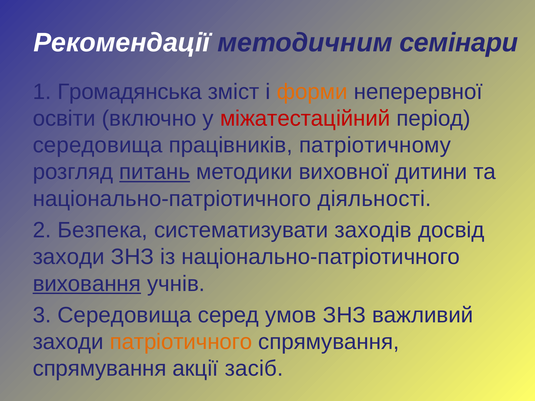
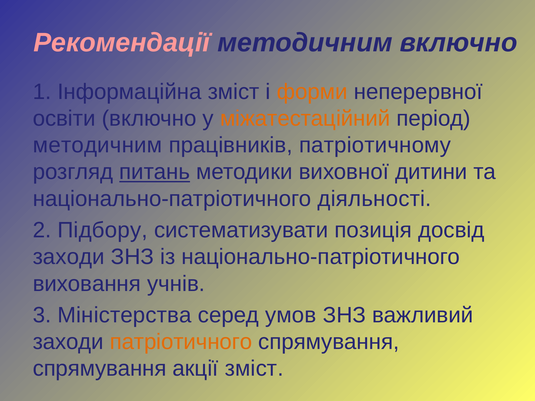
Рекомендації colour: white -> pink
методичним семінари: семінари -> включно
Громадянська: Громадянська -> Інформаційна
міжатестаційний colour: red -> orange
середовища at (98, 145): середовища -> методичним
Безпека: Безпека -> Підбору
заходів: заходів -> позиція
виховання underline: present -> none
3 Середовища: Середовища -> Міністерства
акції засіб: засіб -> зміст
